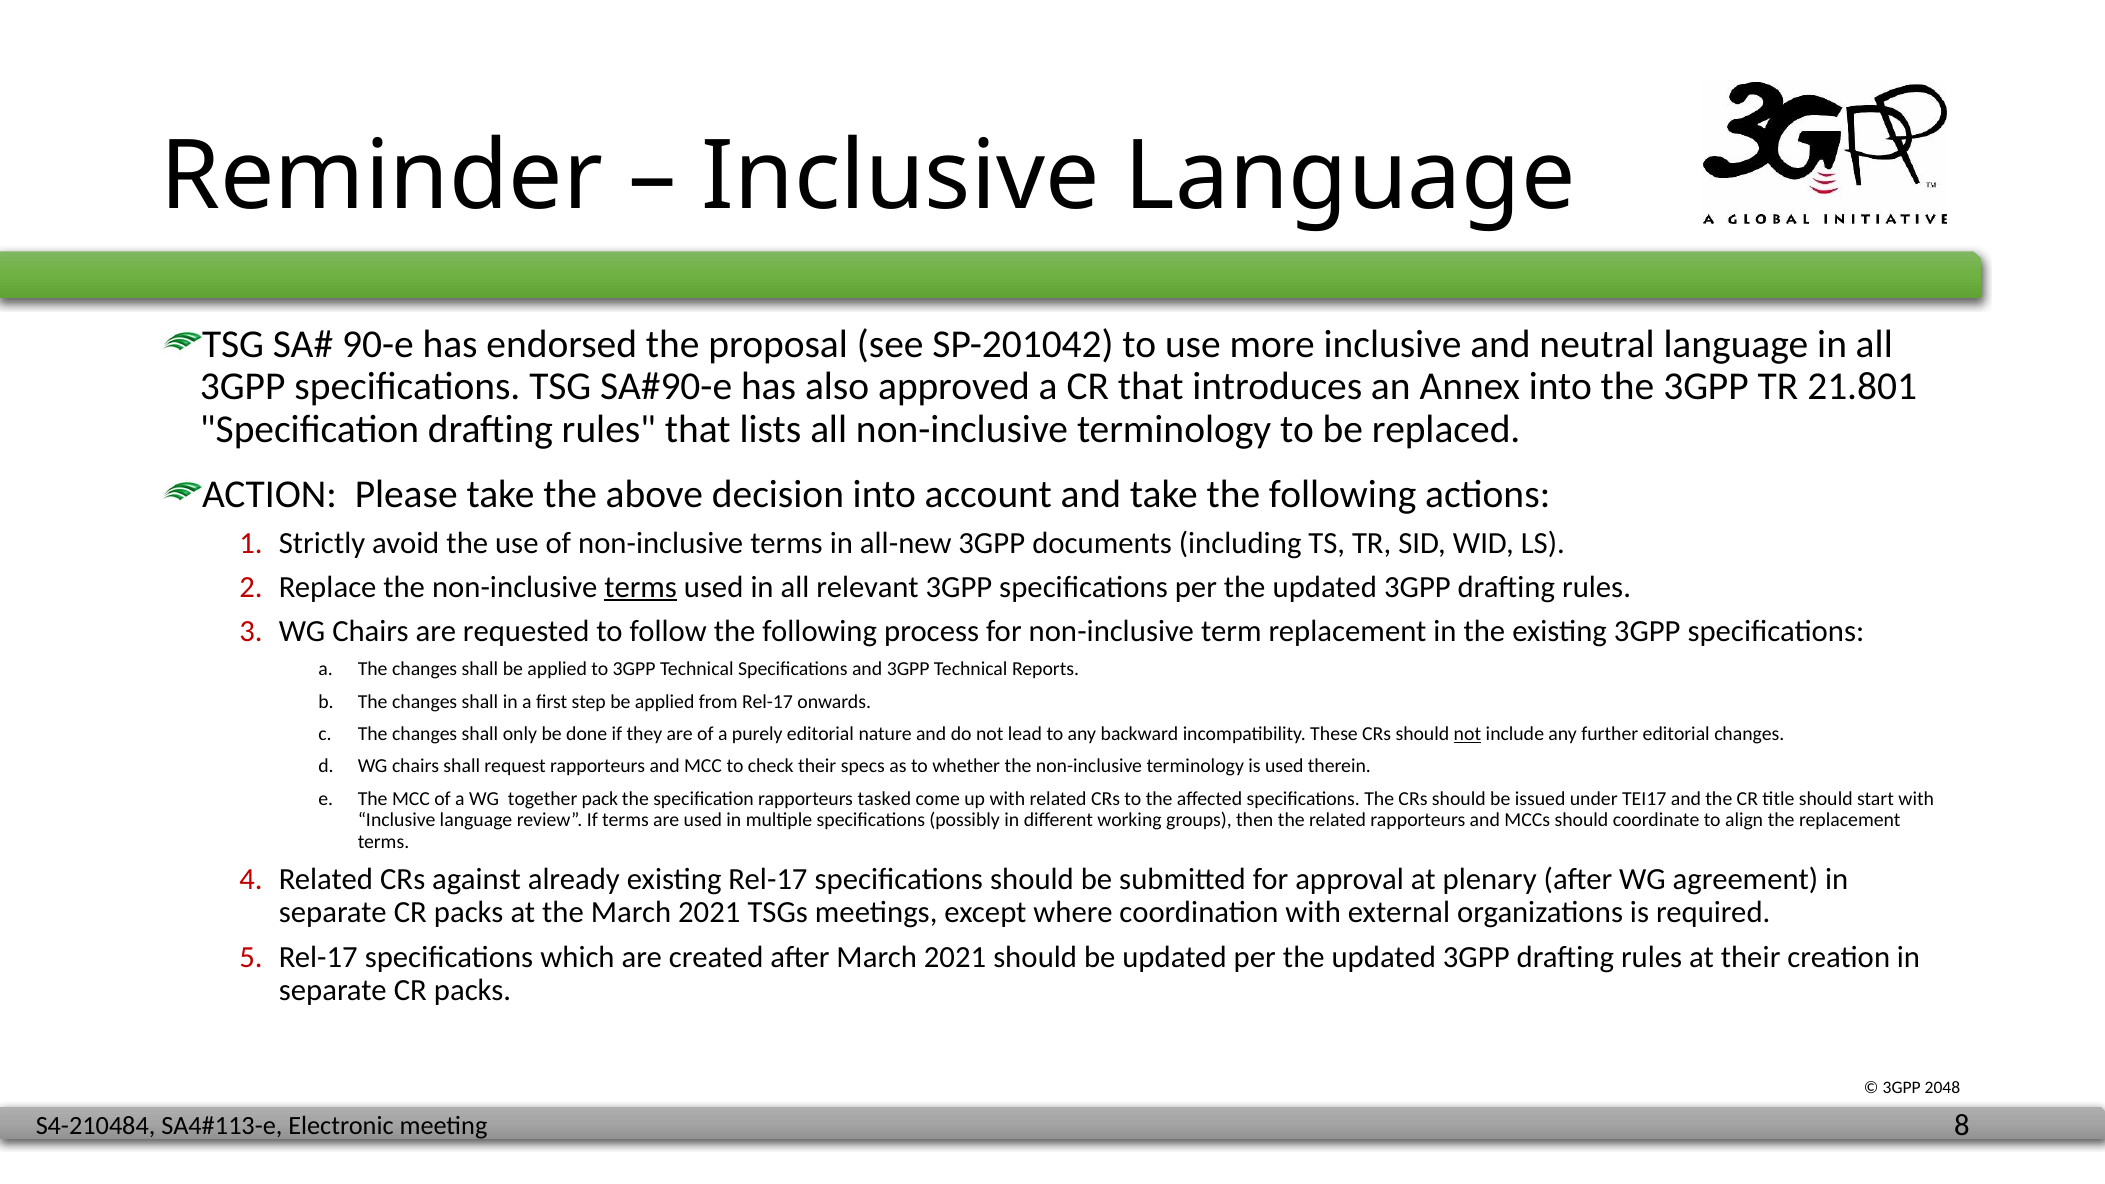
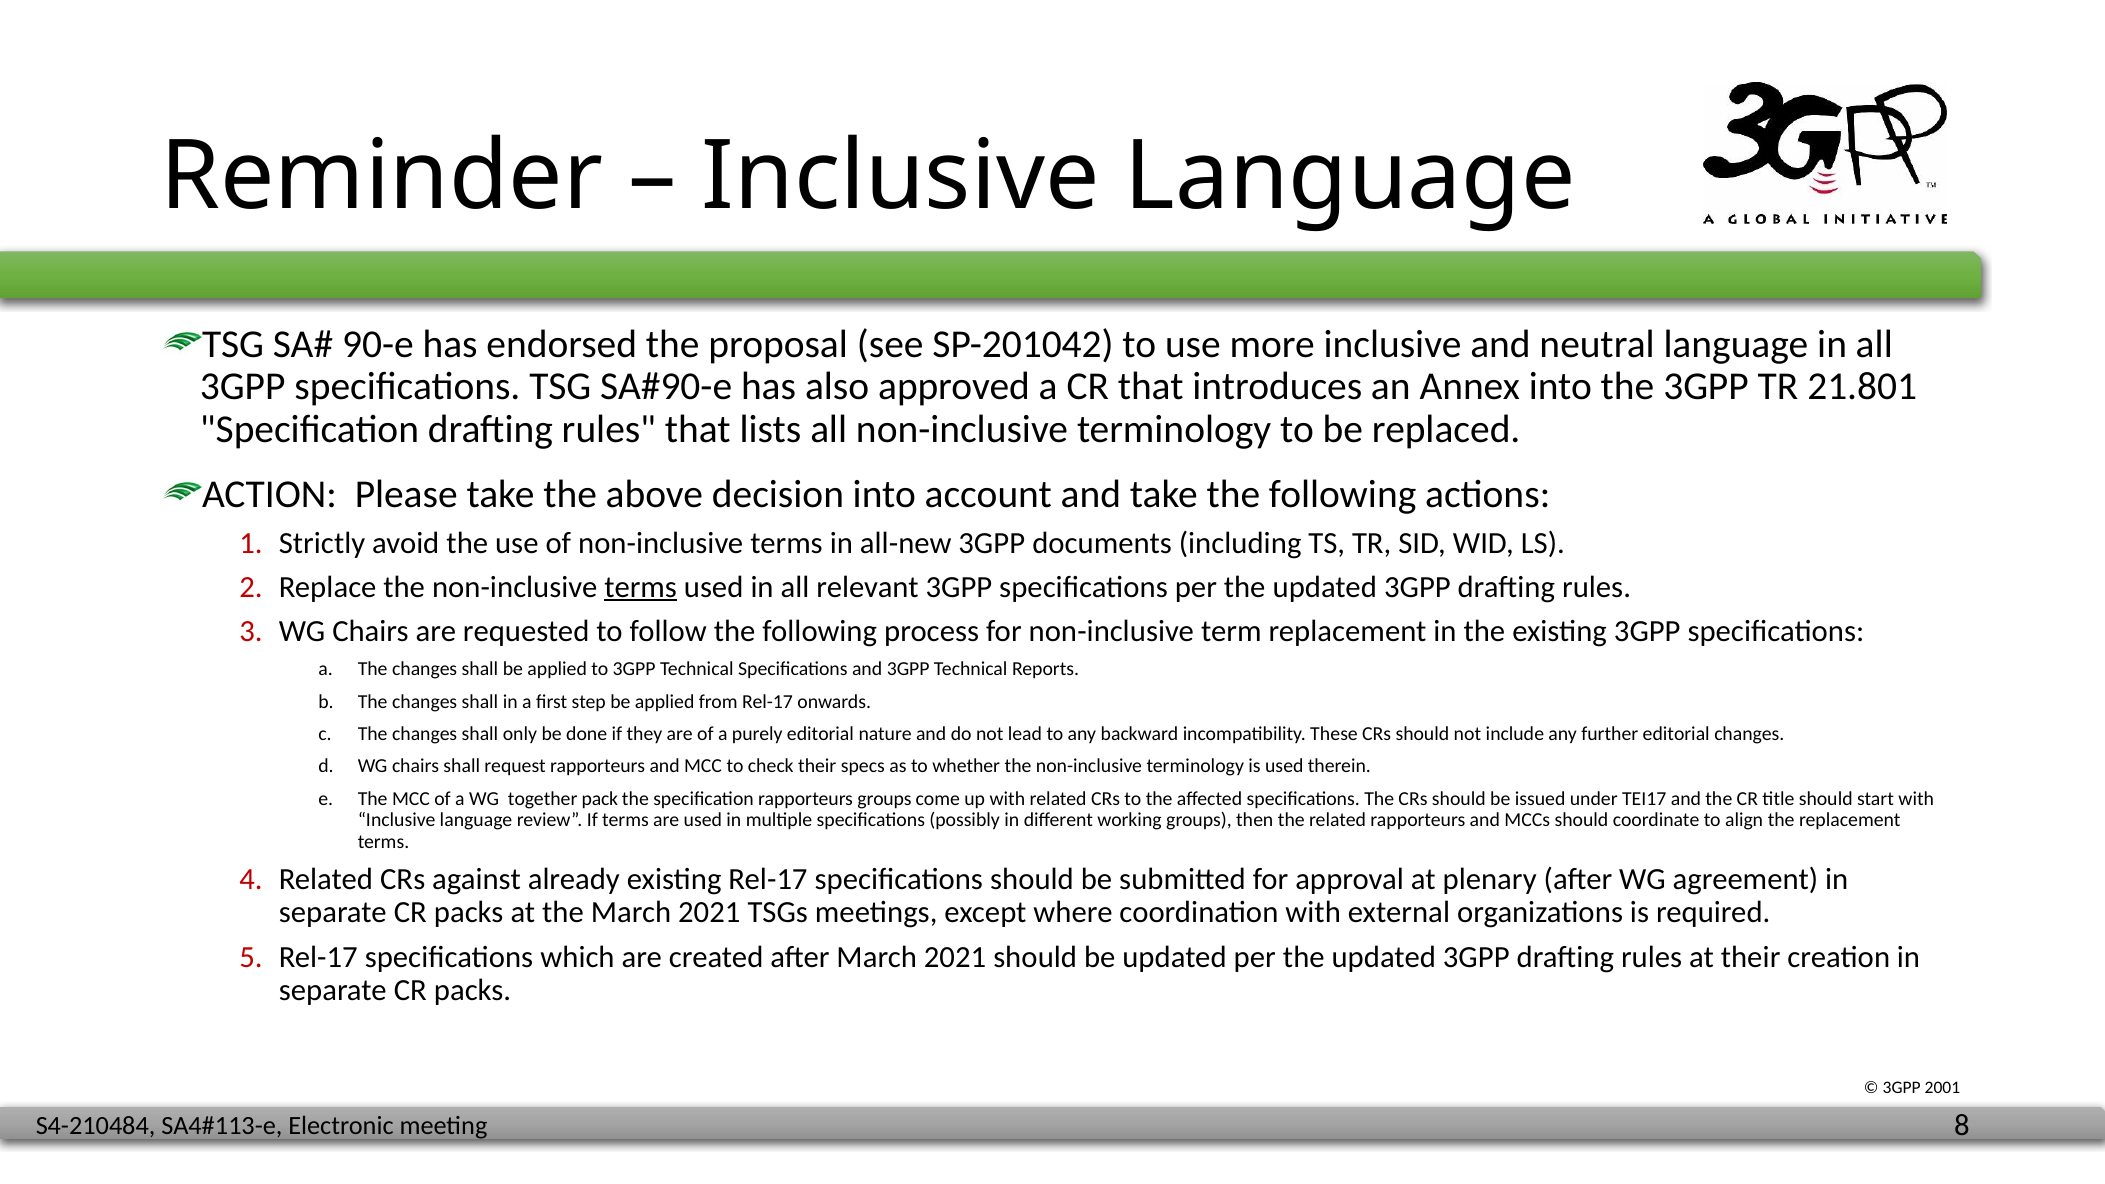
not at (1467, 734) underline: present -> none
rapporteurs tasked: tasked -> groups
2048: 2048 -> 2001
